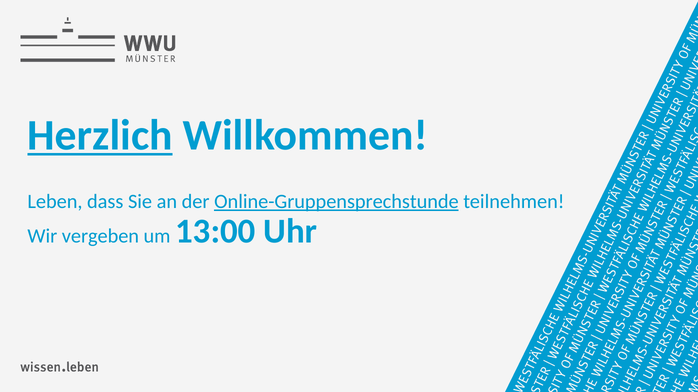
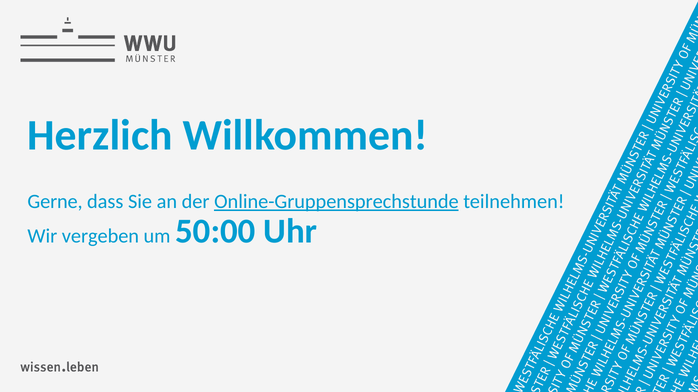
Herzlich underline: present -> none
Leben: Leben -> Gerne
13:00: 13:00 -> 50:00
